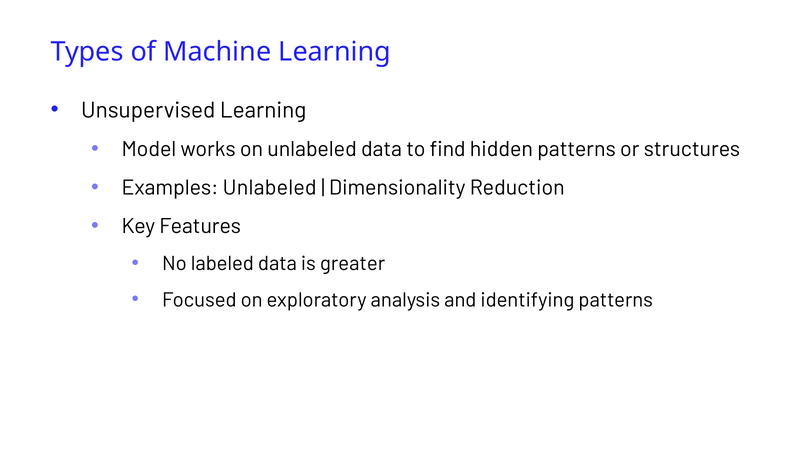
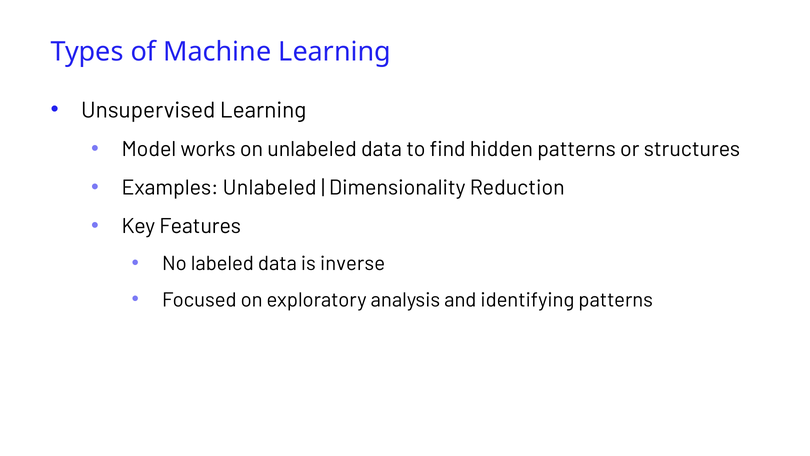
greater: greater -> inverse
